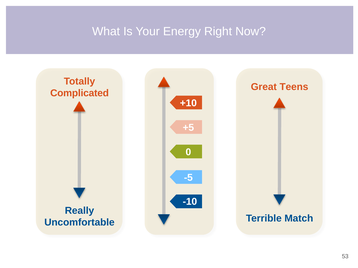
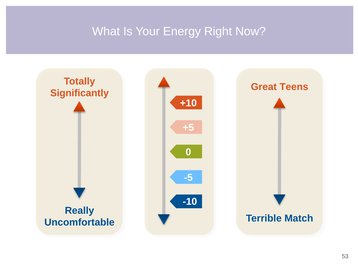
Complicated: Complicated -> Significantly
